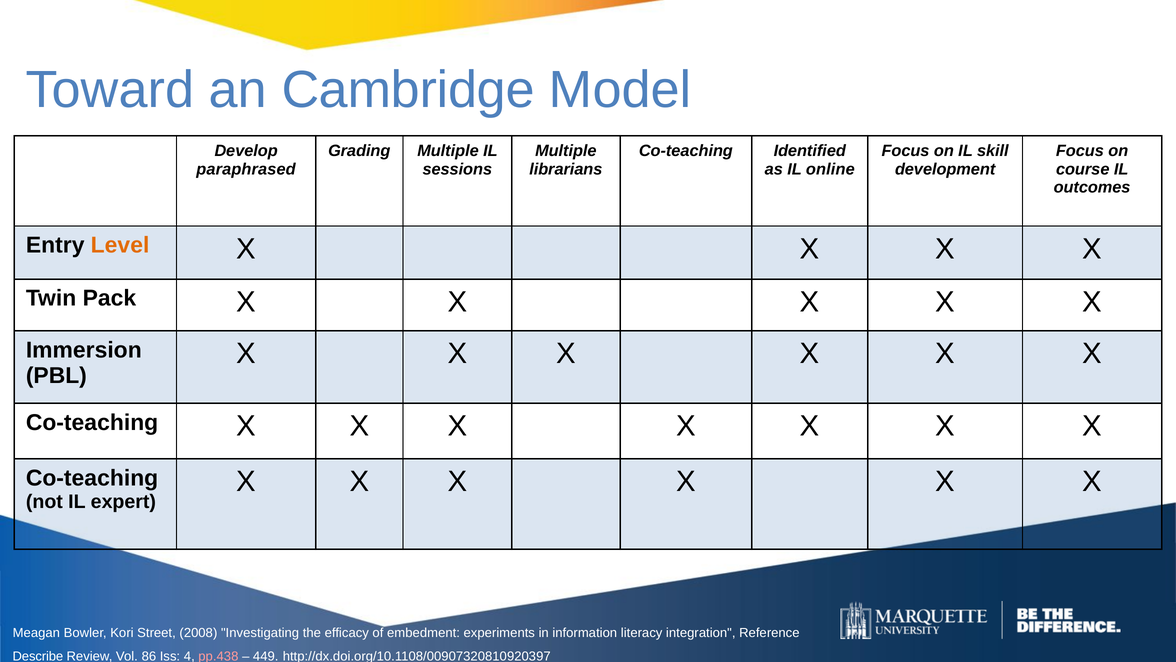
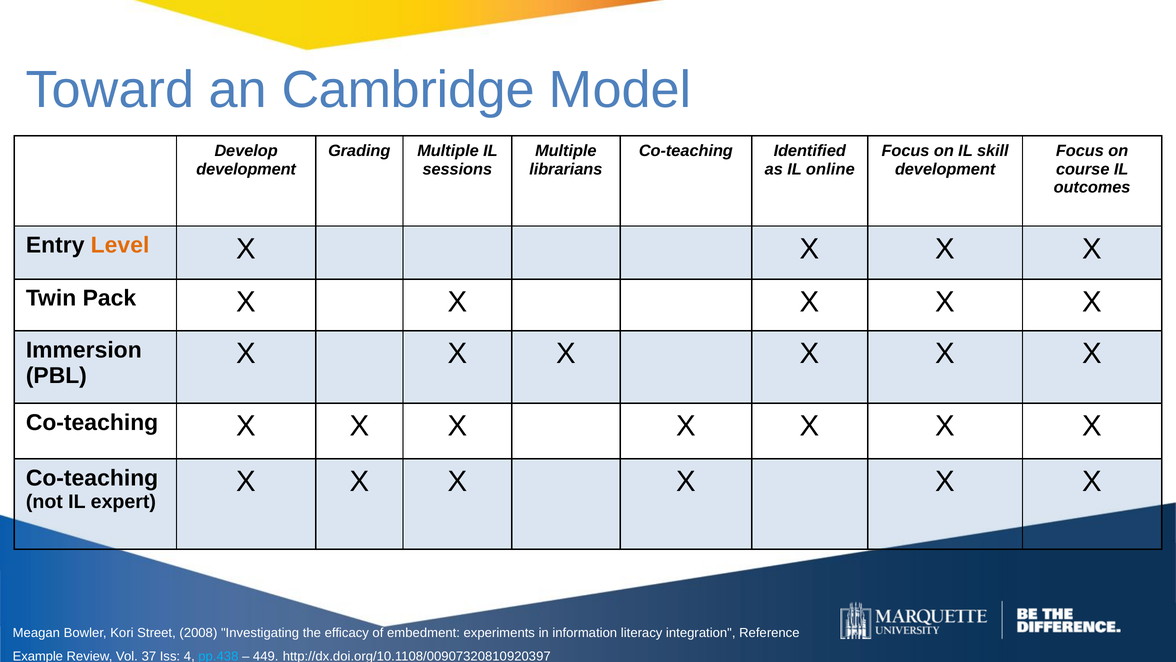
paraphrased at (246, 169): paraphrased -> development
Describe: Describe -> Example
86: 86 -> 37
pp.438 colour: pink -> light blue
